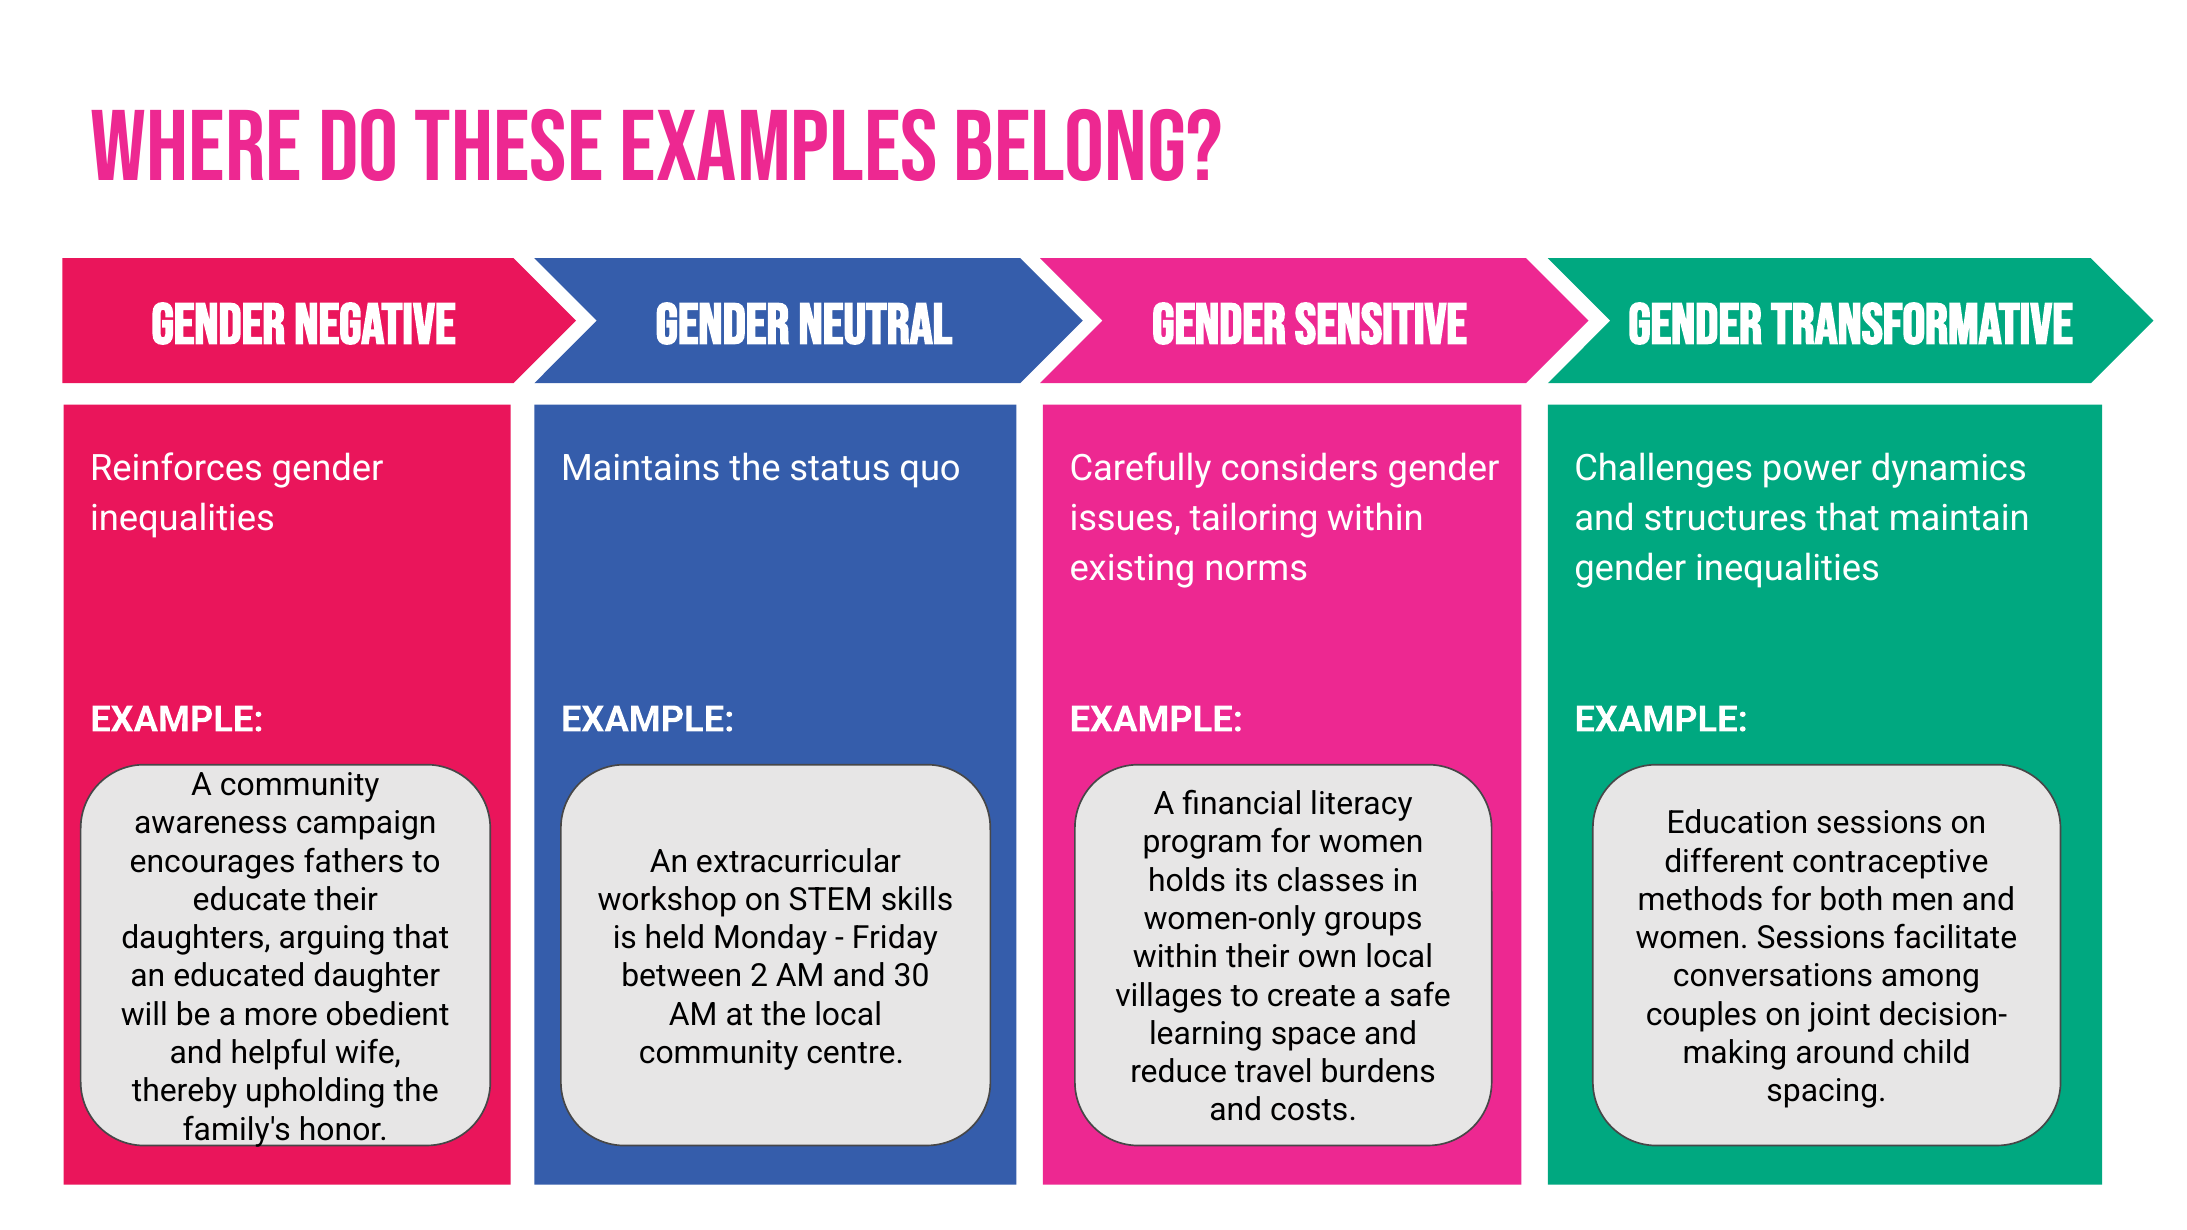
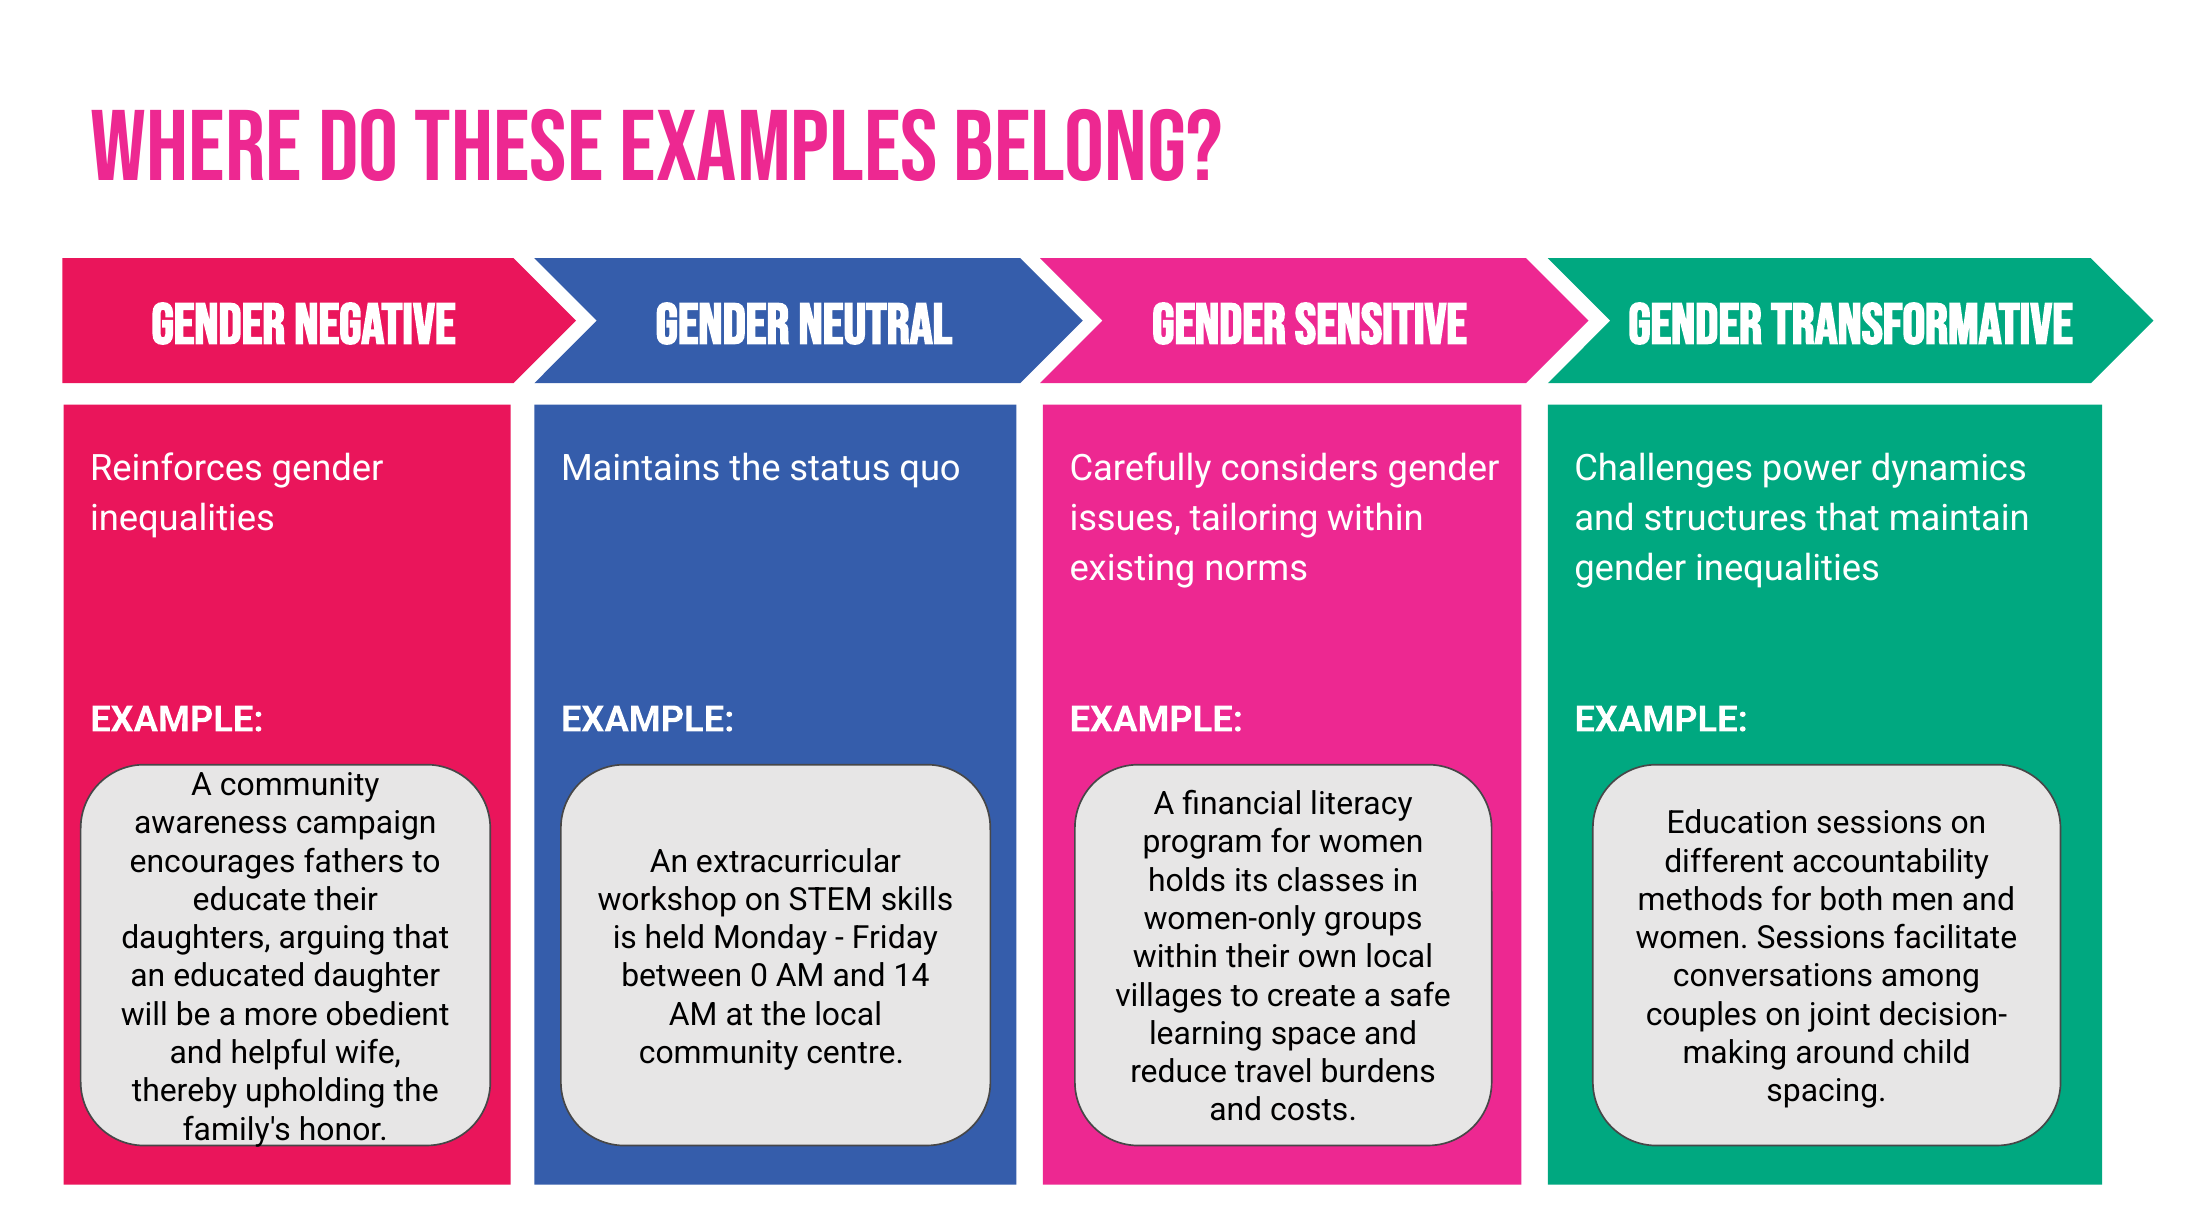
contraceptive: contraceptive -> accountability
2: 2 -> 0
30: 30 -> 14
